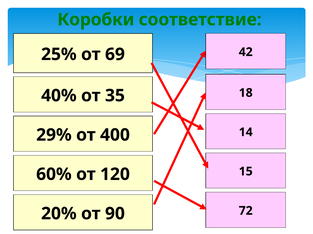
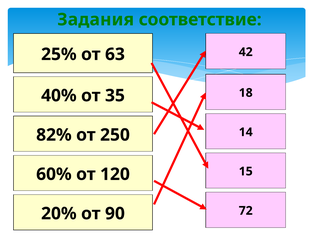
Коробки: Коробки -> Задания
69: 69 -> 63
29%: 29% -> 82%
400: 400 -> 250
